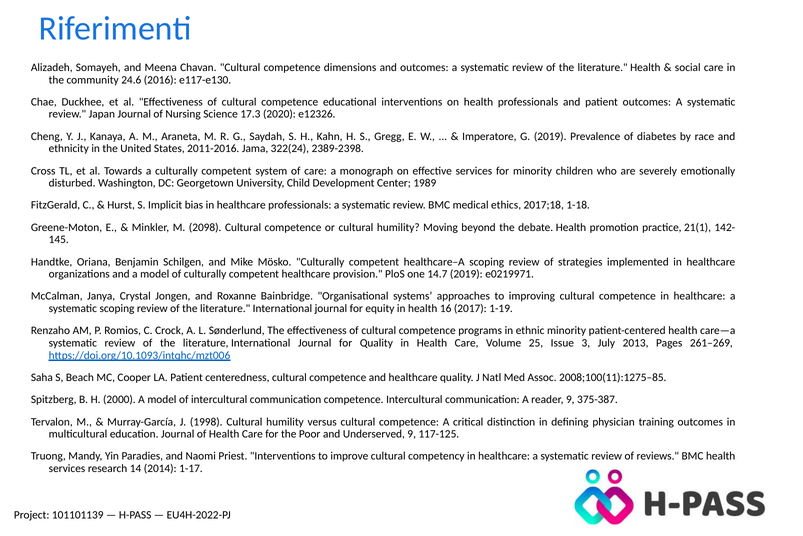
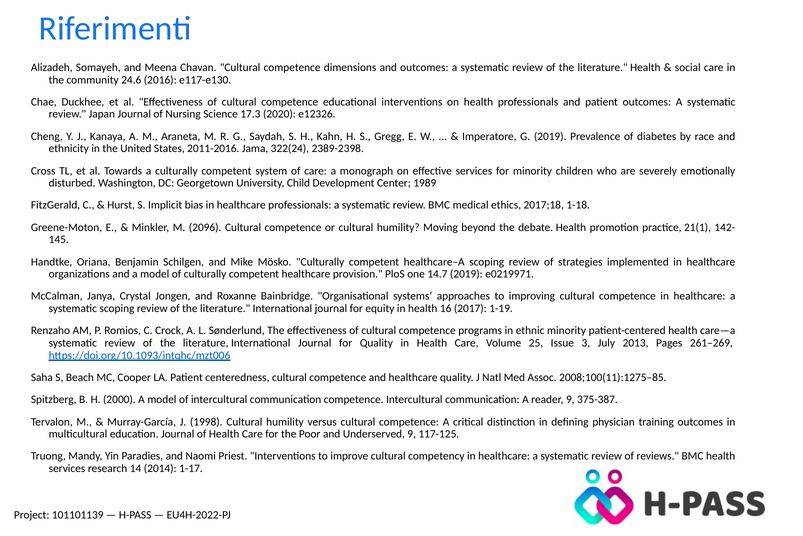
2098: 2098 -> 2096
